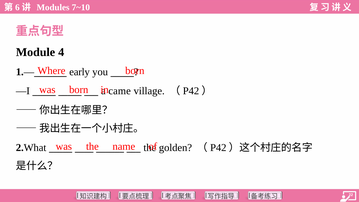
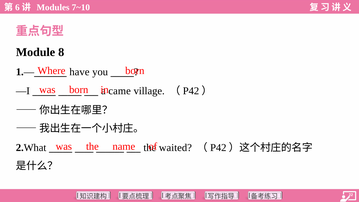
4: 4 -> 8
early: early -> have
golden: golden -> waited
